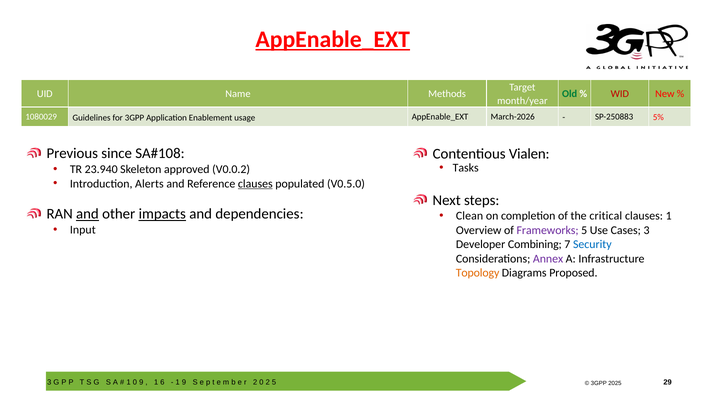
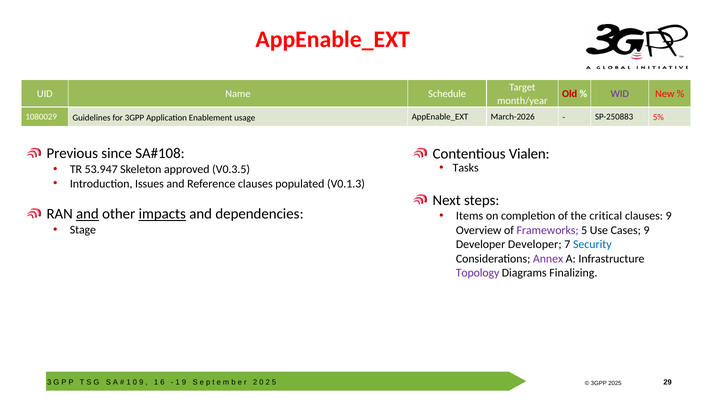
AppEnable_EXT at (333, 40) underline: present -> none
Methods: Methods -> Schedule
Old colour: green -> red
WID colour: red -> purple
23.940: 23.940 -> 53.947
V0.0.2: V0.0.2 -> V0.3.5
Alerts: Alerts -> Issues
clauses at (255, 184) underline: present -> none
V0.5.0: V0.5.0 -> V0.1.3
Clean: Clean -> Items
clauses 1: 1 -> 9
Input: Input -> Stage
Cases 3: 3 -> 9
Developer Combining: Combining -> Developer
Topology colour: orange -> purple
Proposed: Proposed -> Finalizing
